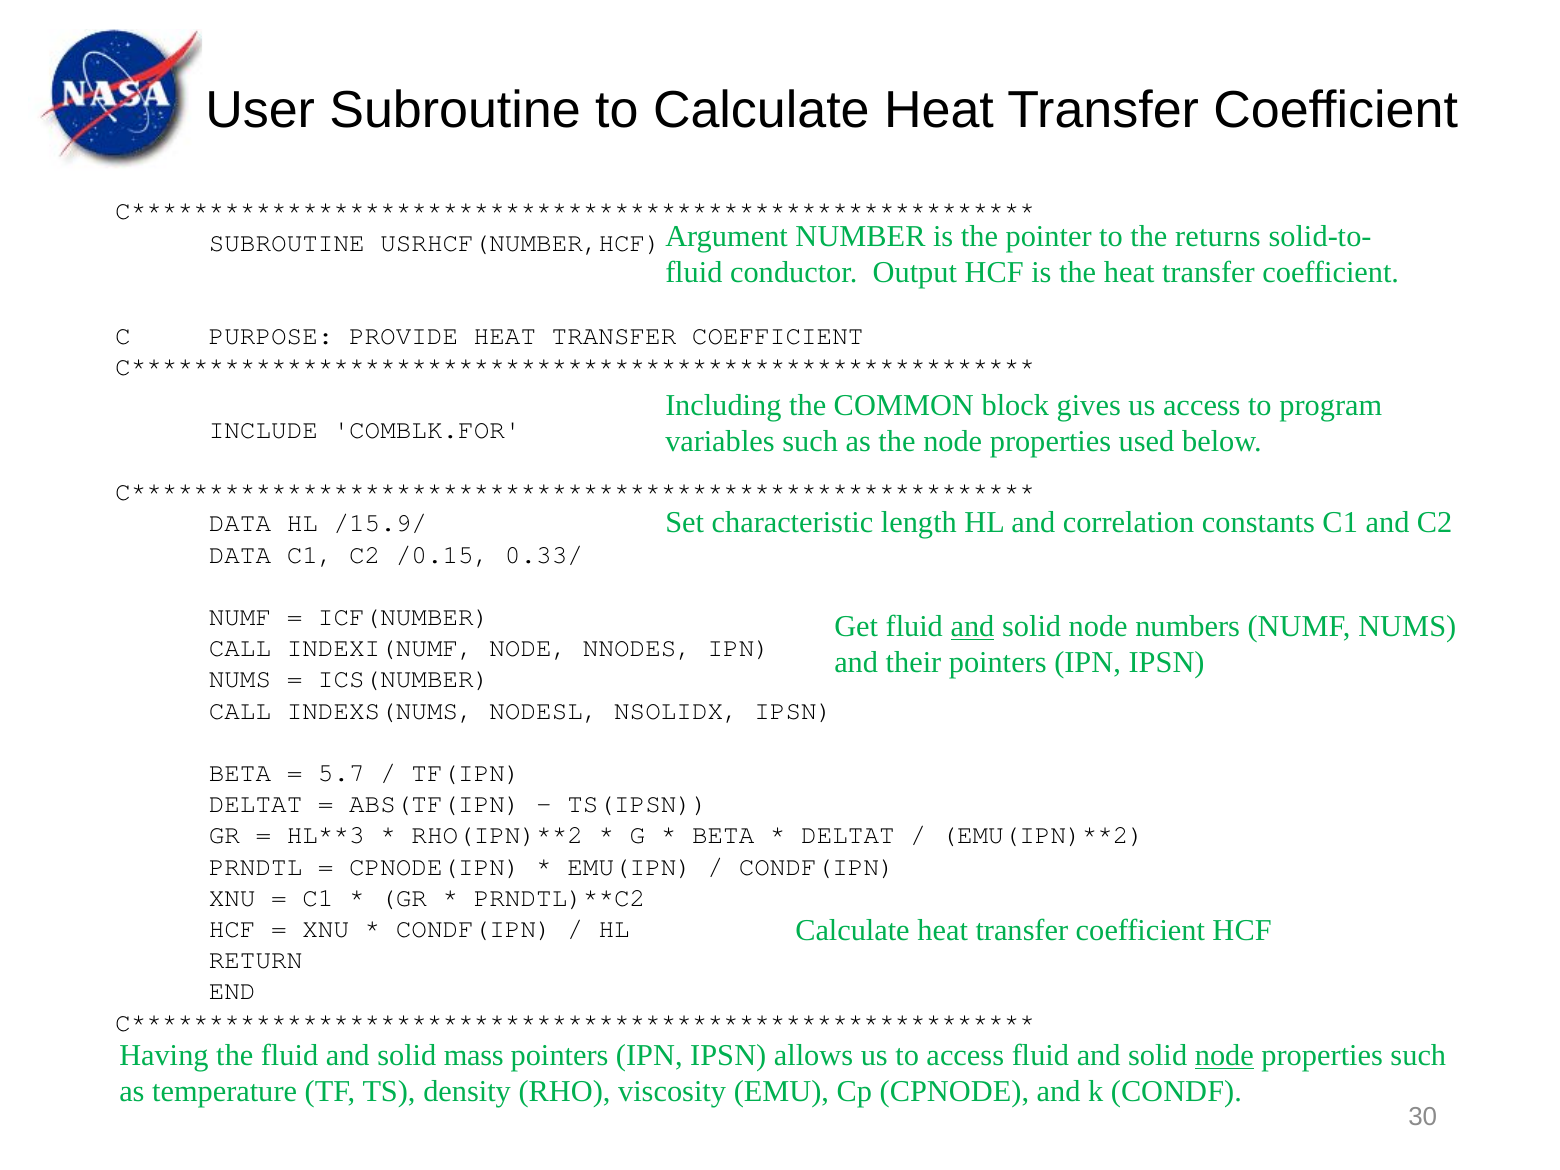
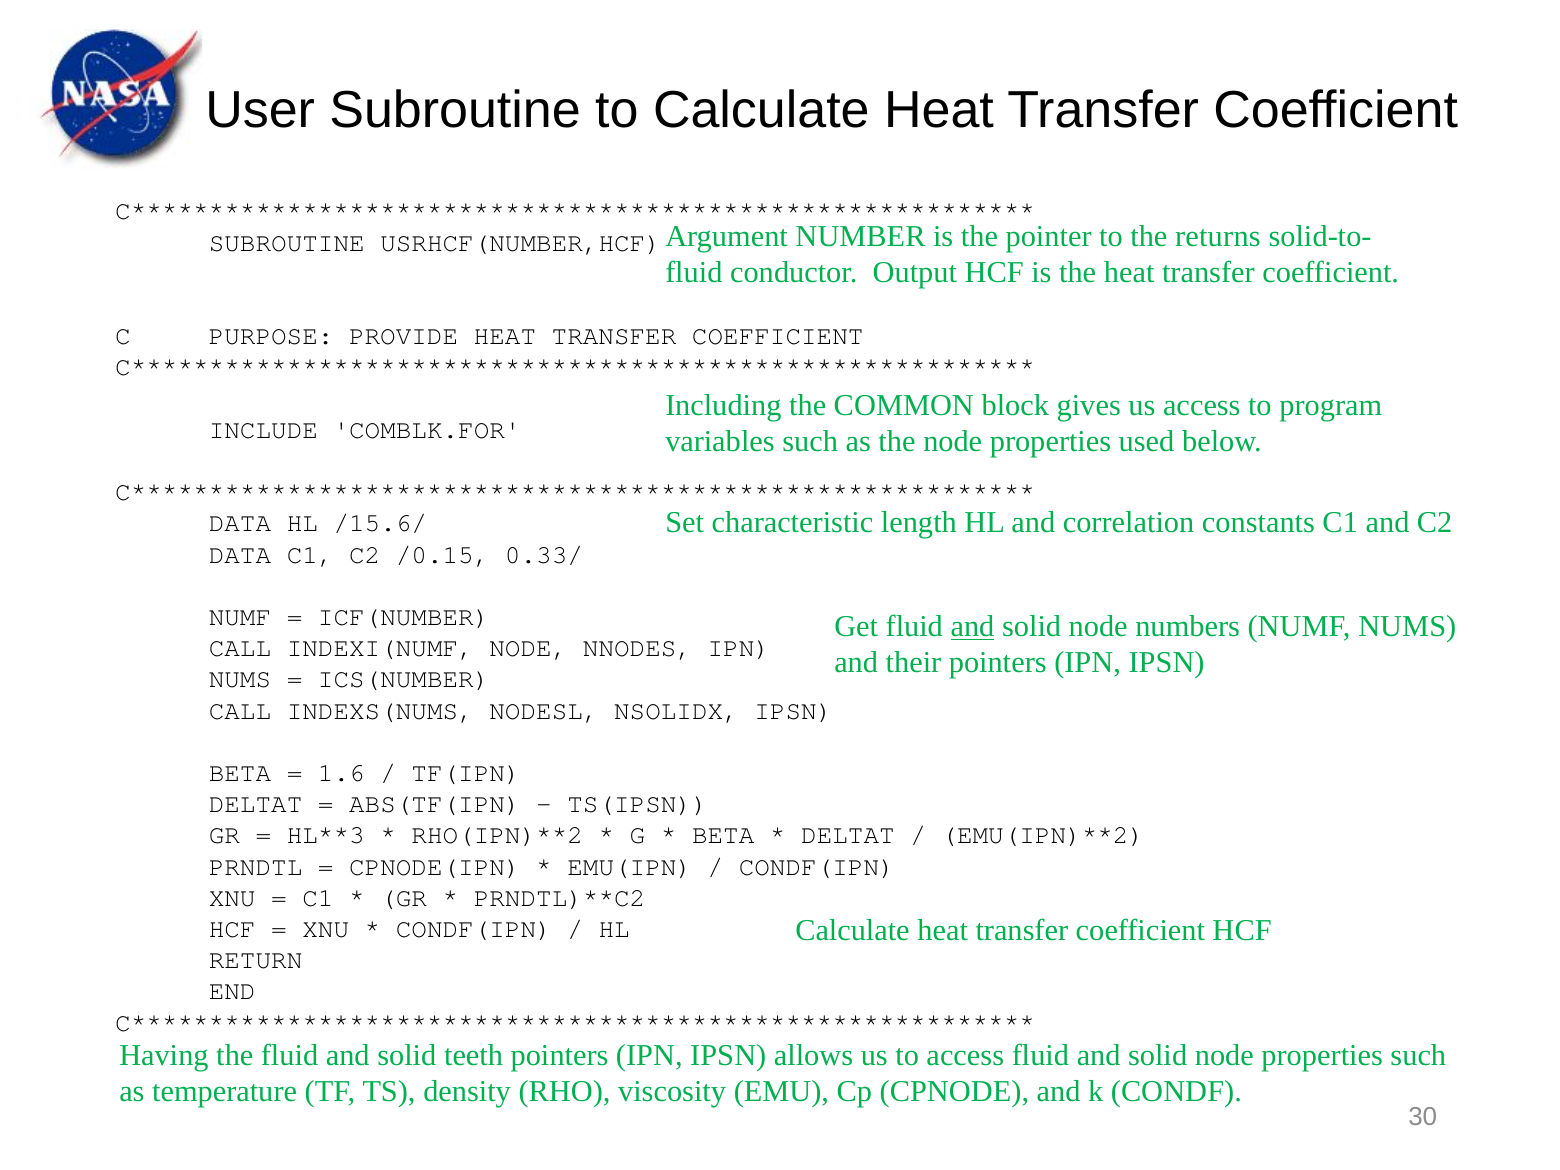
/15.9/: /15.9/ -> /15.6/
5.7: 5.7 -> 1.6
mass: mass -> teeth
node at (1224, 1056) underline: present -> none
